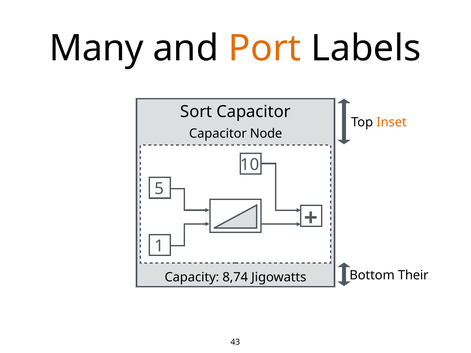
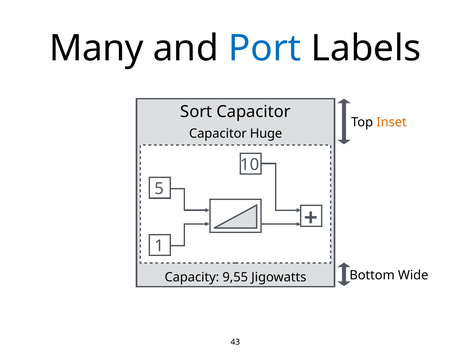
Port colour: orange -> blue
Node: Node -> Huge
Their: Their -> Wide
8,74: 8,74 -> 9,55
